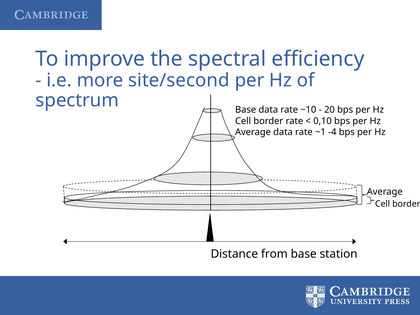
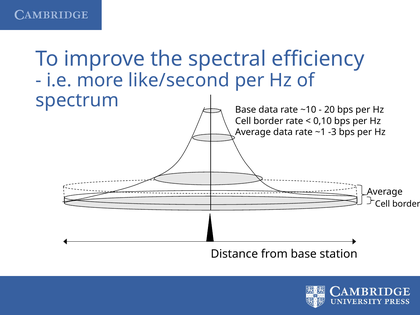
site/second: site/second -> like/second
-4: -4 -> -3
